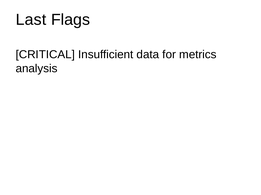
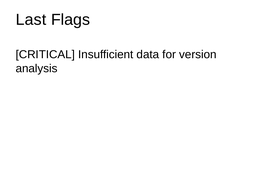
metrics: metrics -> version
